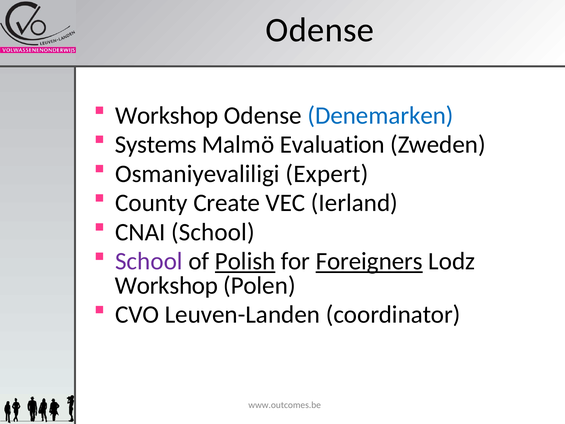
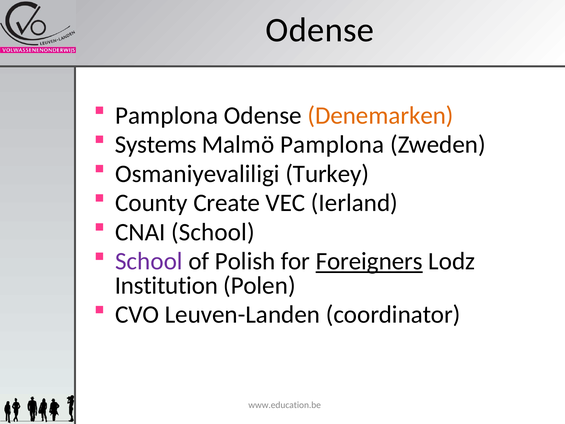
Workshop at (167, 115): Workshop -> Pamplona
Denemarken colour: blue -> orange
Malmö Evaluation: Evaluation -> Pamplona
Expert: Expert -> Turkey
Polish underline: present -> none
Workshop at (166, 285): Workshop -> Institution
www.outcomes.be: www.outcomes.be -> www.education.be
